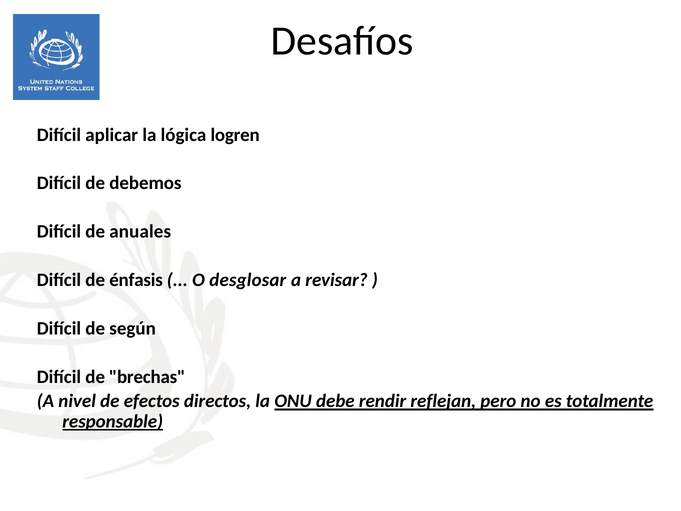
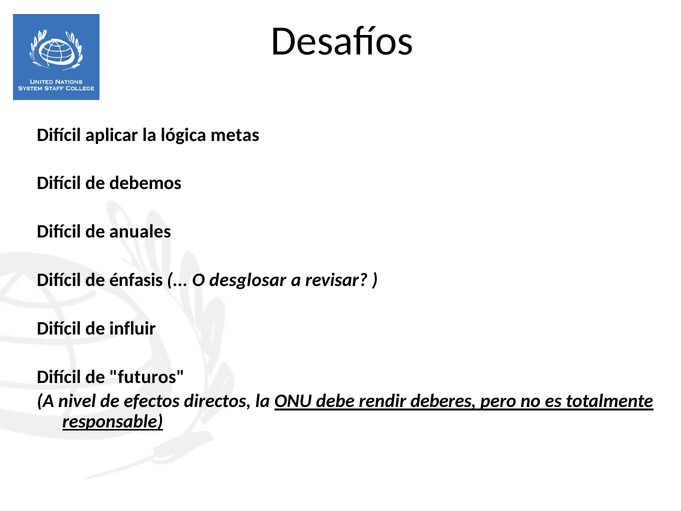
logren: logren -> metas
según: según -> influir
brechas: brechas -> futuros
reflejan: reflejan -> deberes
